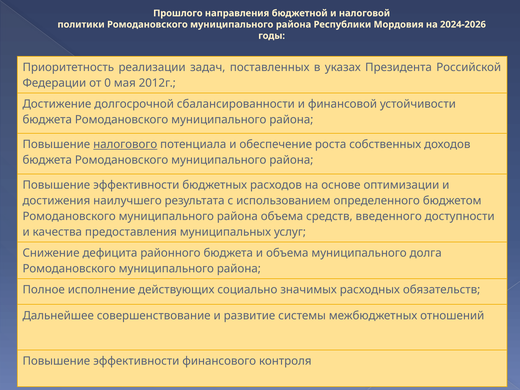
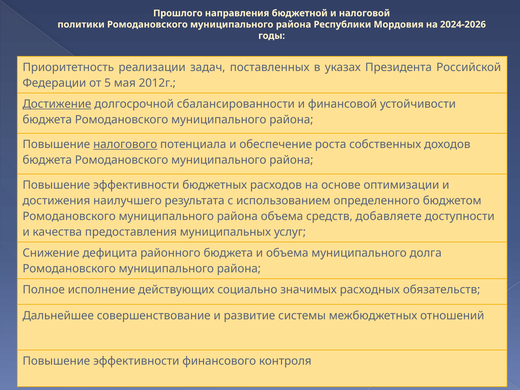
0: 0 -> 5
Достижение underline: none -> present
введенного: введенного -> добавляете
